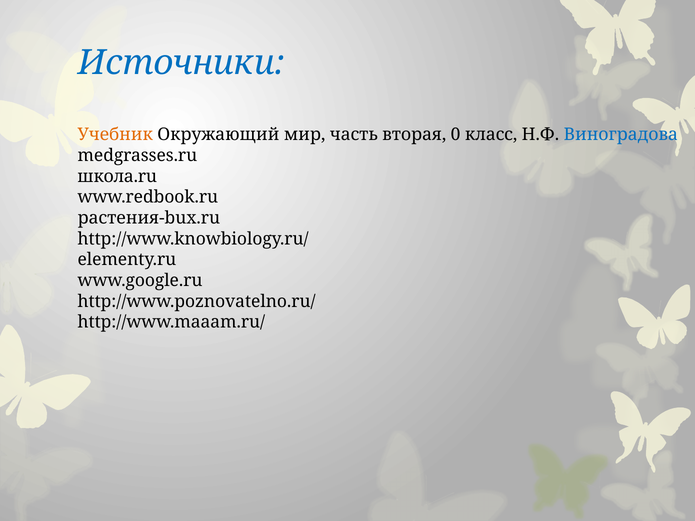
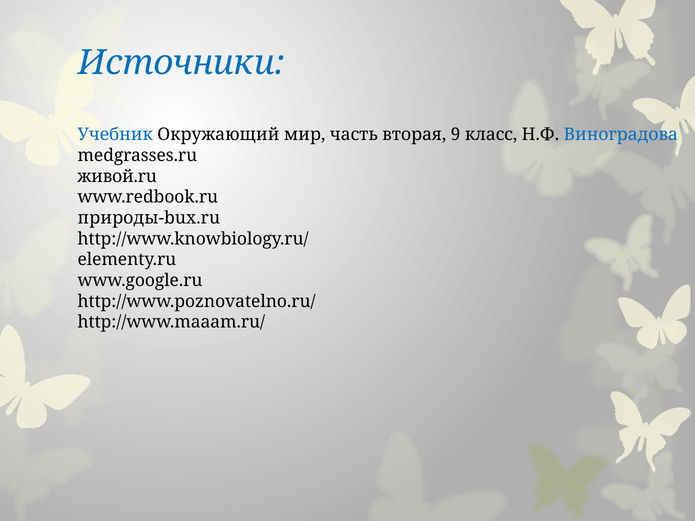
Учебник colour: orange -> blue
0: 0 -> 9
школа.ru: школа.ru -> живой.ru
растения-bux.ru: растения-bux.ru -> природы-bux.ru
